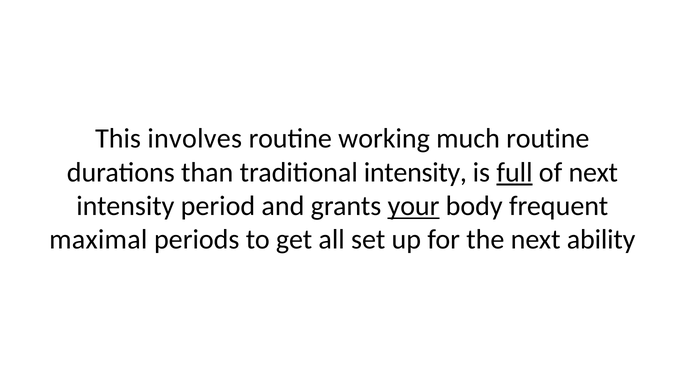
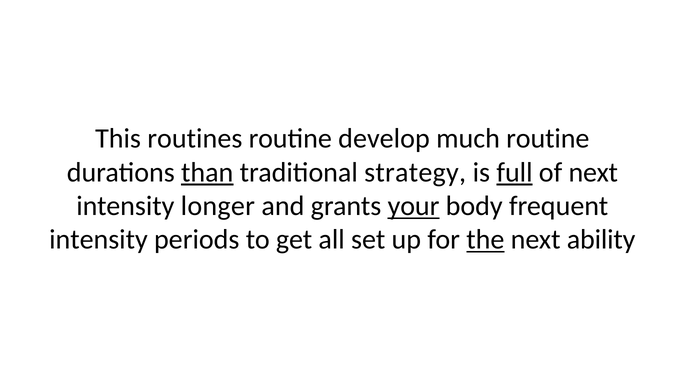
involves: involves -> routines
working: working -> develop
than underline: none -> present
traditional intensity: intensity -> strategy
period: period -> longer
maximal at (98, 240): maximal -> intensity
the underline: none -> present
